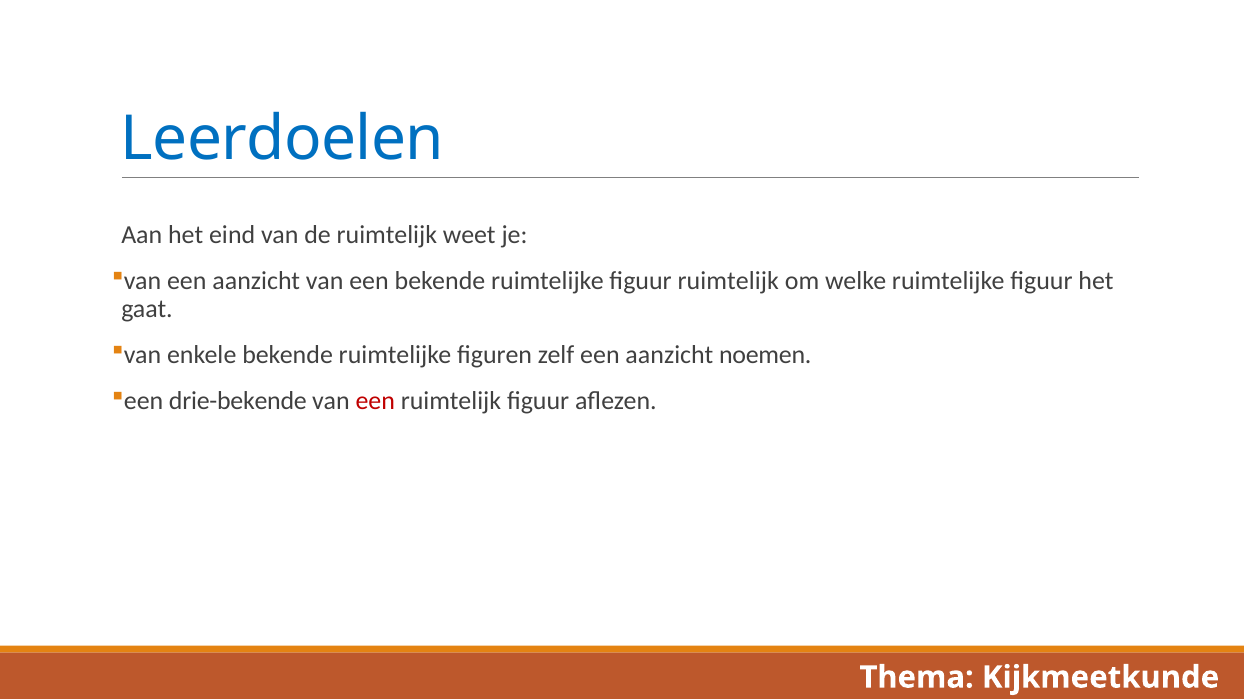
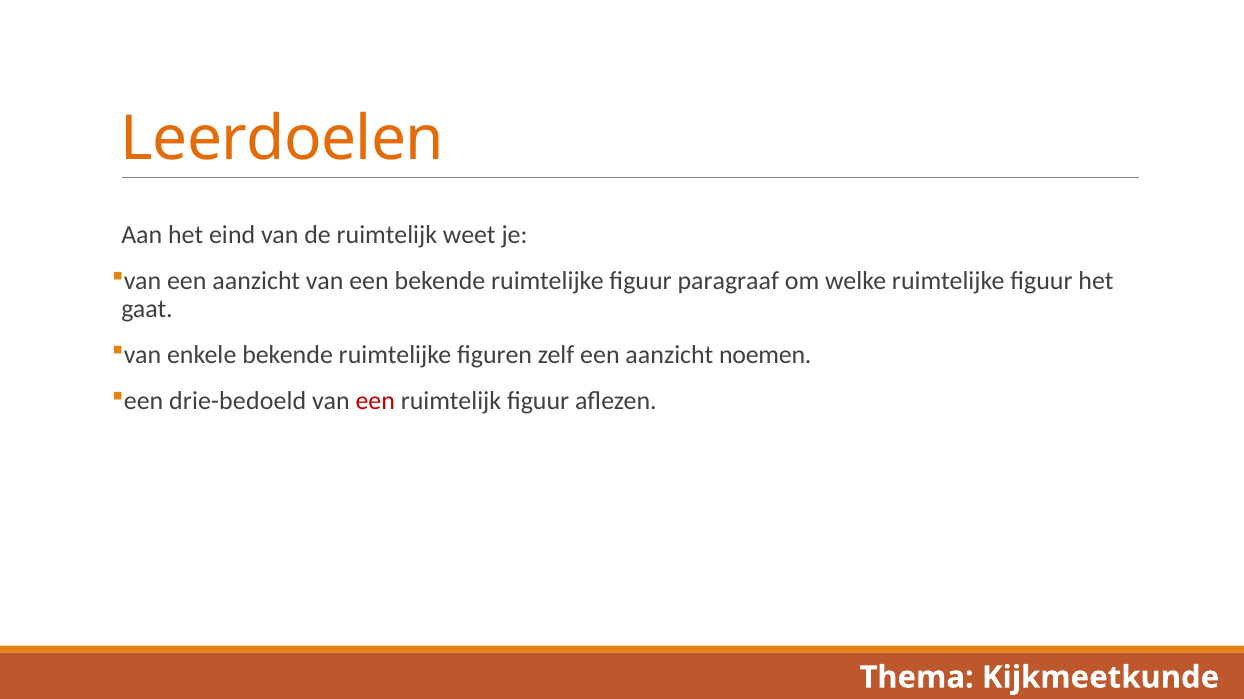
Leerdoelen colour: blue -> orange
figuur ruimtelijk: ruimtelijk -> paragraaf
drie-bekende: drie-bekende -> drie-bedoeld
